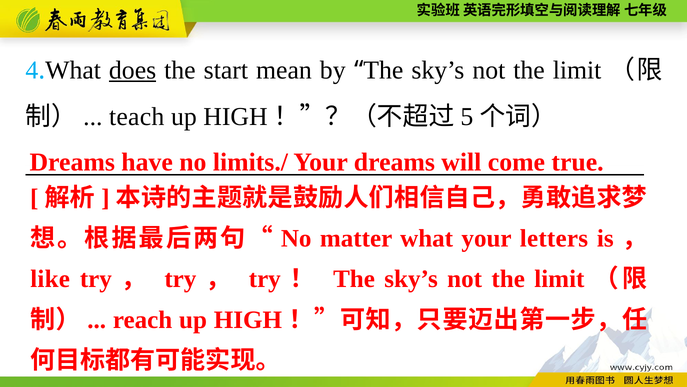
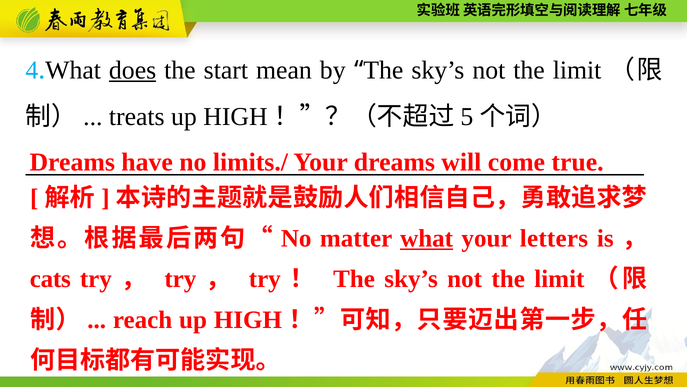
teach: teach -> treats
what at (427, 238) underline: none -> present
like: like -> cats
